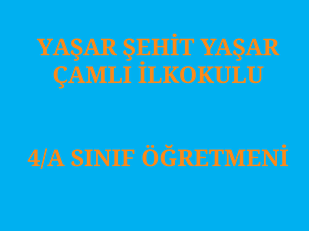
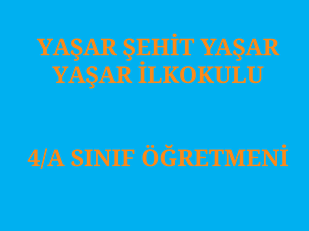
ÇAMLI at (92, 76): ÇAMLI -> YAŞAR
